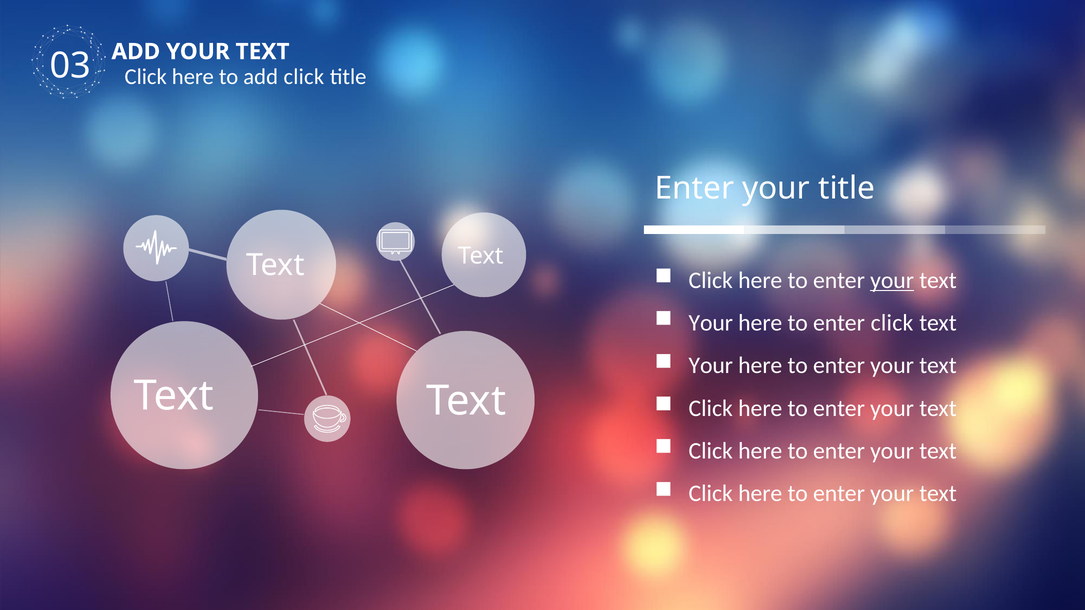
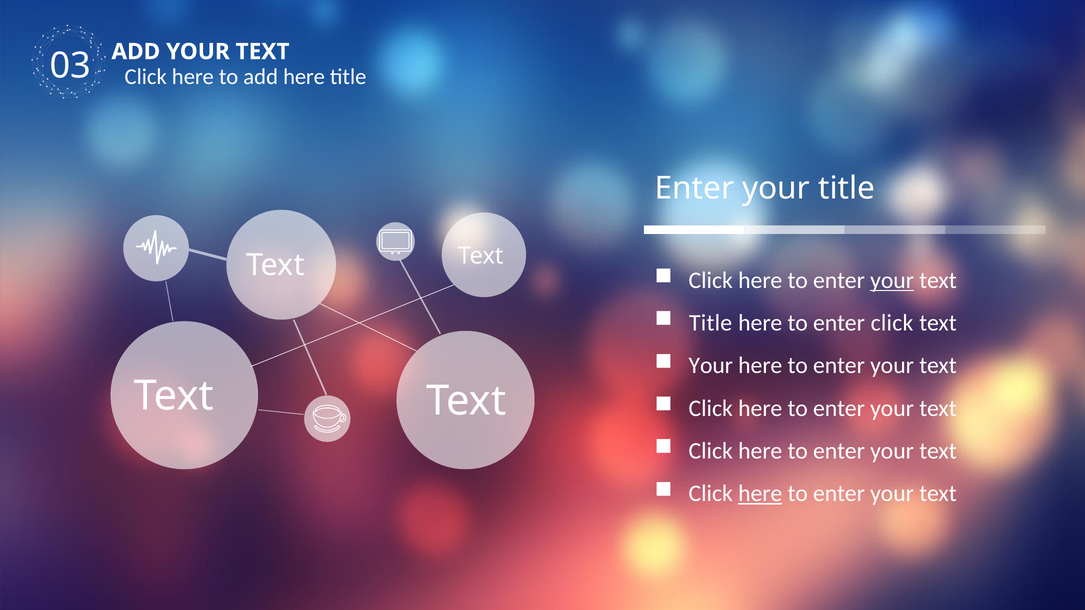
add click: click -> here
Your at (711, 323): Your -> Title
here at (760, 494) underline: none -> present
